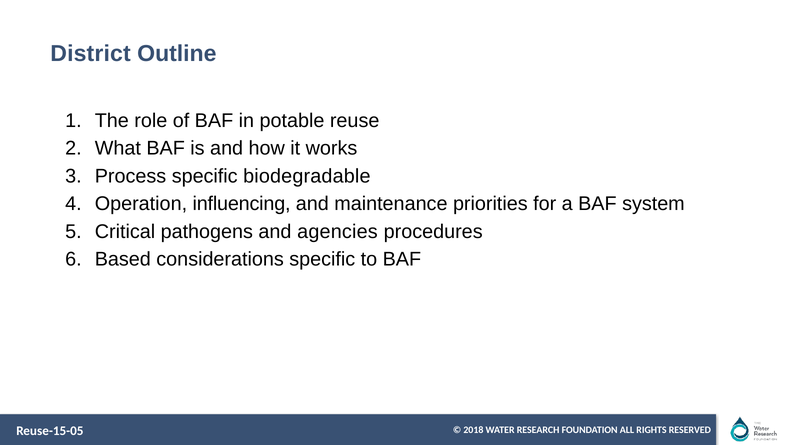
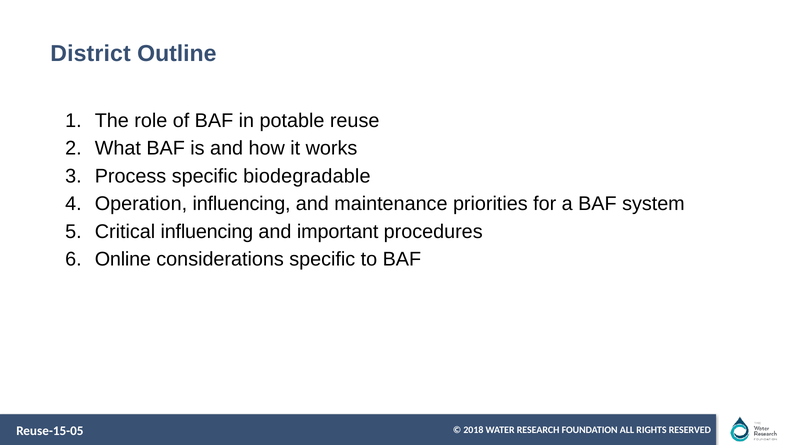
Critical pathogens: pathogens -> influencing
agencies: agencies -> important
Based: Based -> Online
